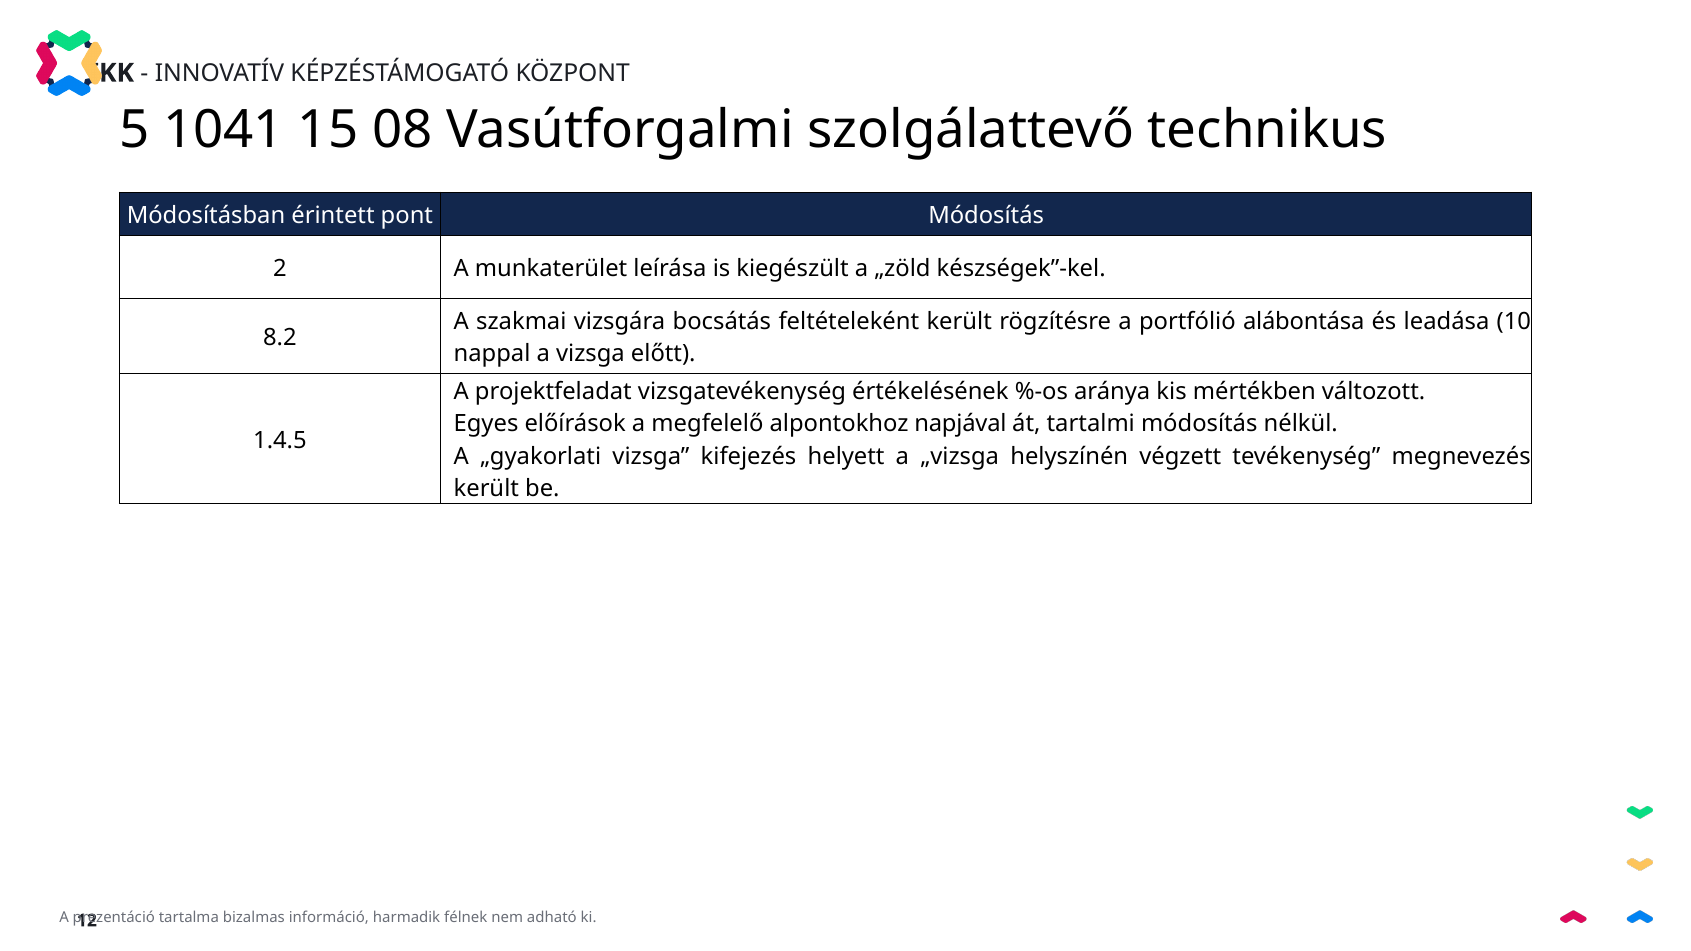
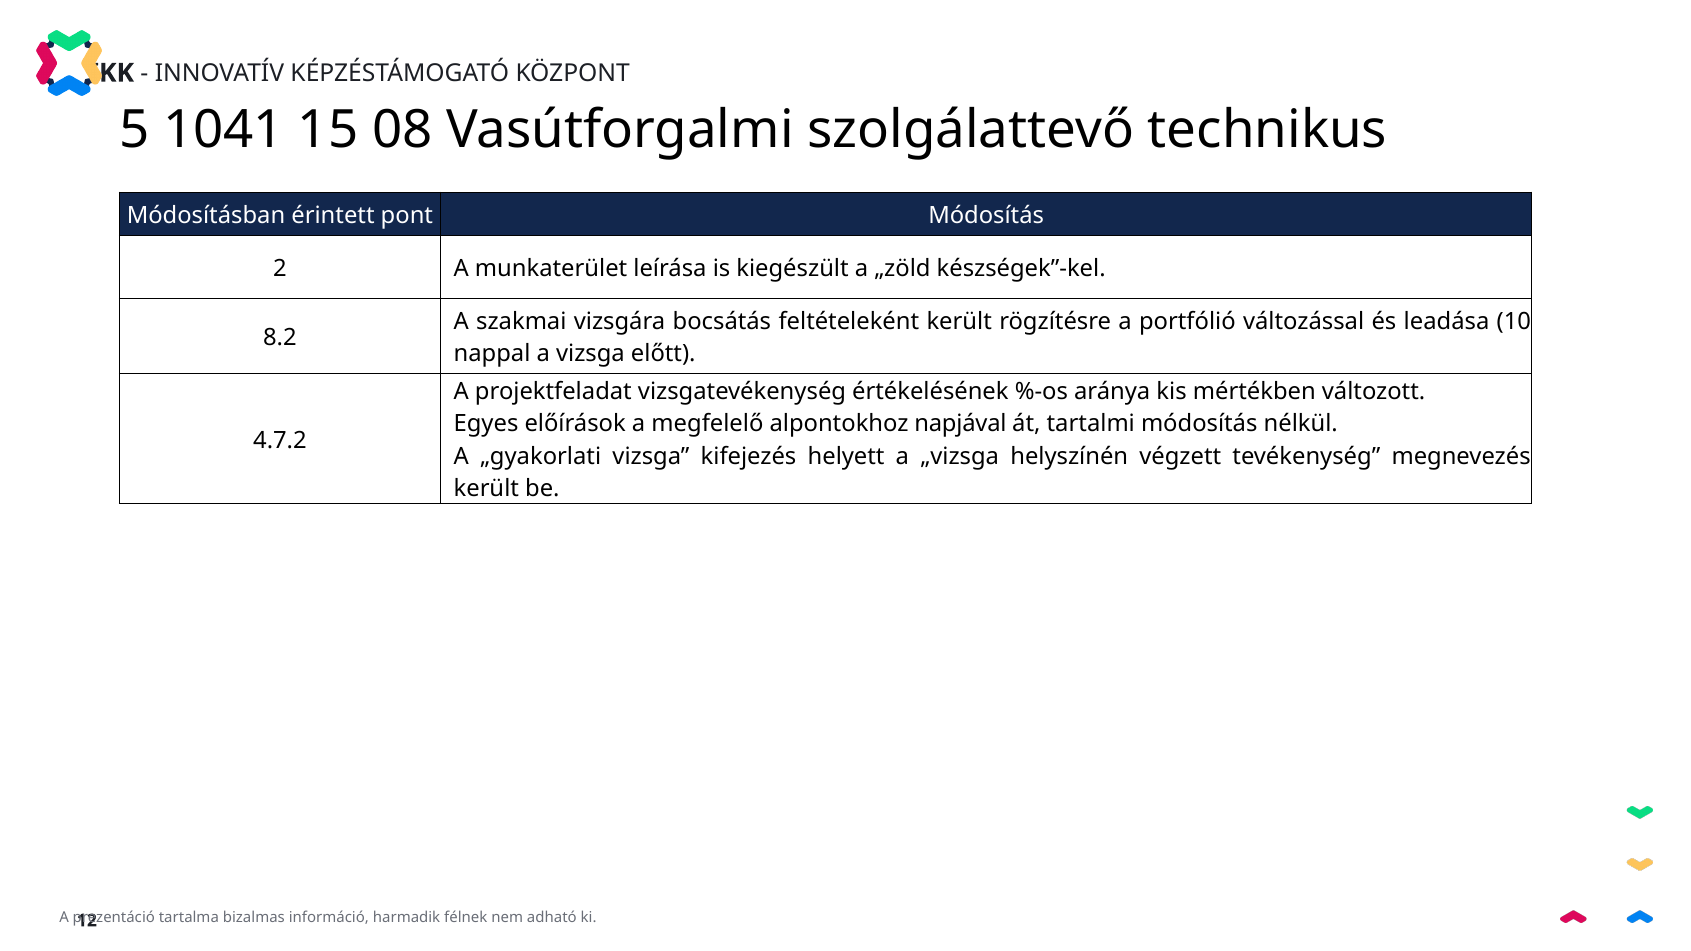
alábontása: alábontása -> változással
1.4.5: 1.4.5 -> 4.7.2
